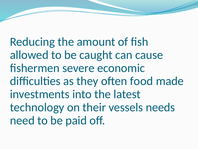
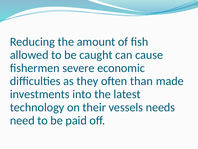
food: food -> than
